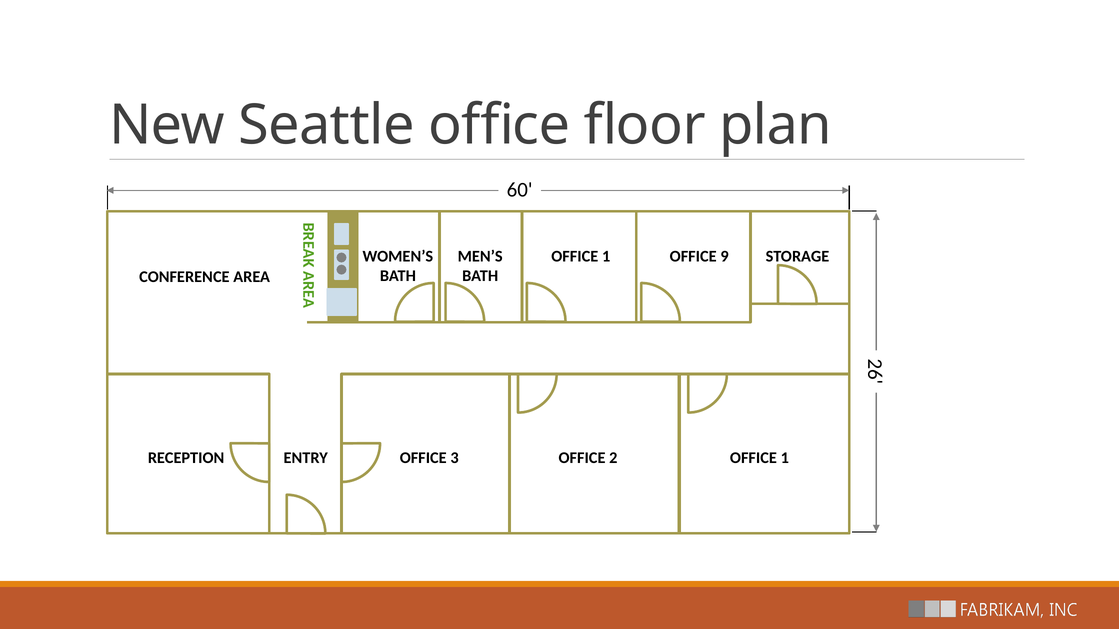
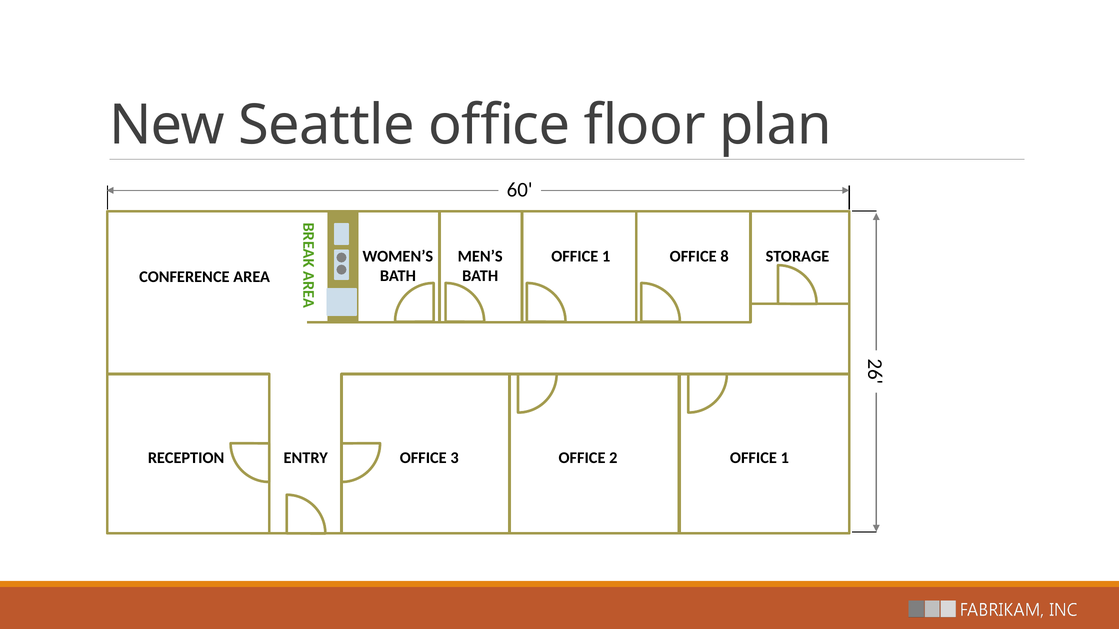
9: 9 -> 8
